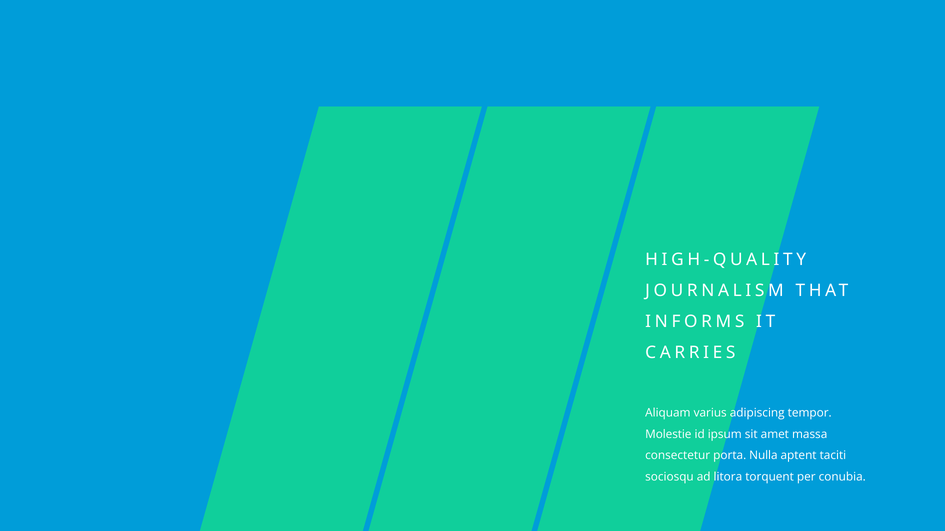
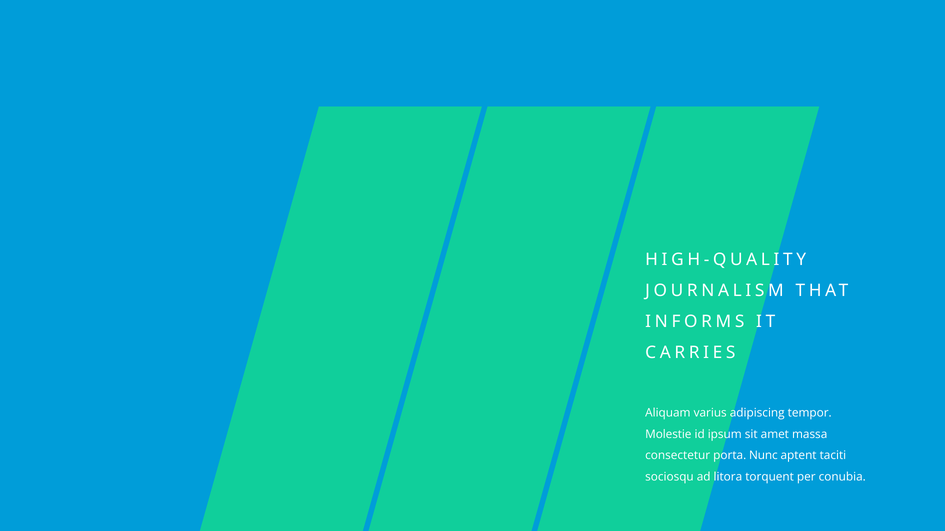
Nulla: Nulla -> Nunc
